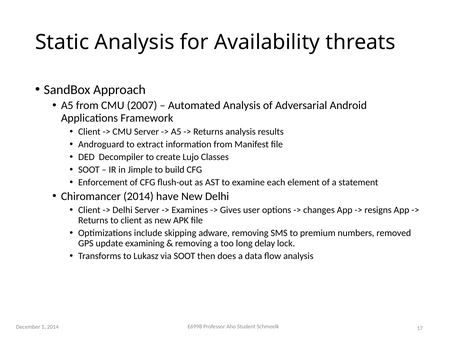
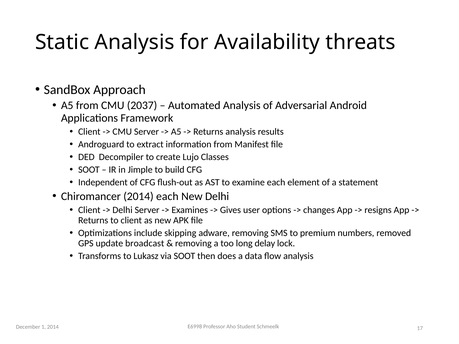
2007: 2007 -> 2037
Enforcement: Enforcement -> Independent
2014 have: have -> each
examining: examining -> broadcast
